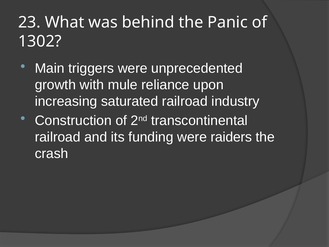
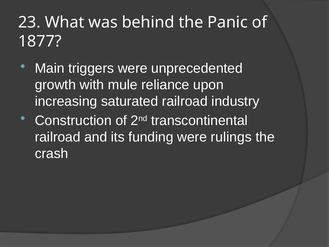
1302: 1302 -> 1877
raiders: raiders -> rulings
